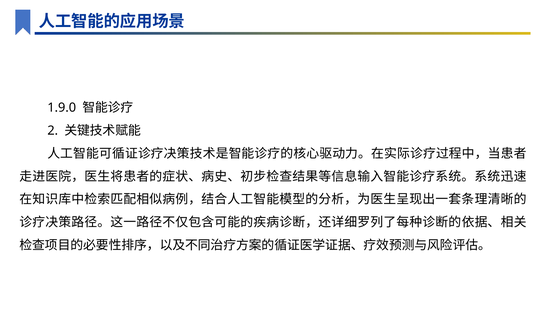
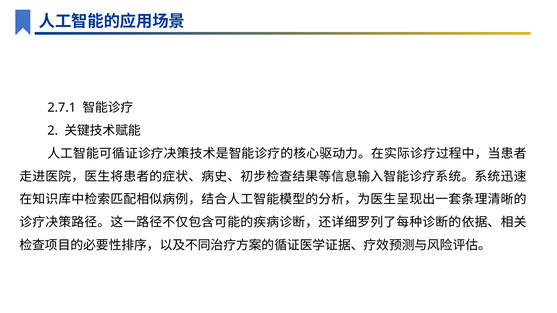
1.9.0: 1.9.0 -> 2.7.1
